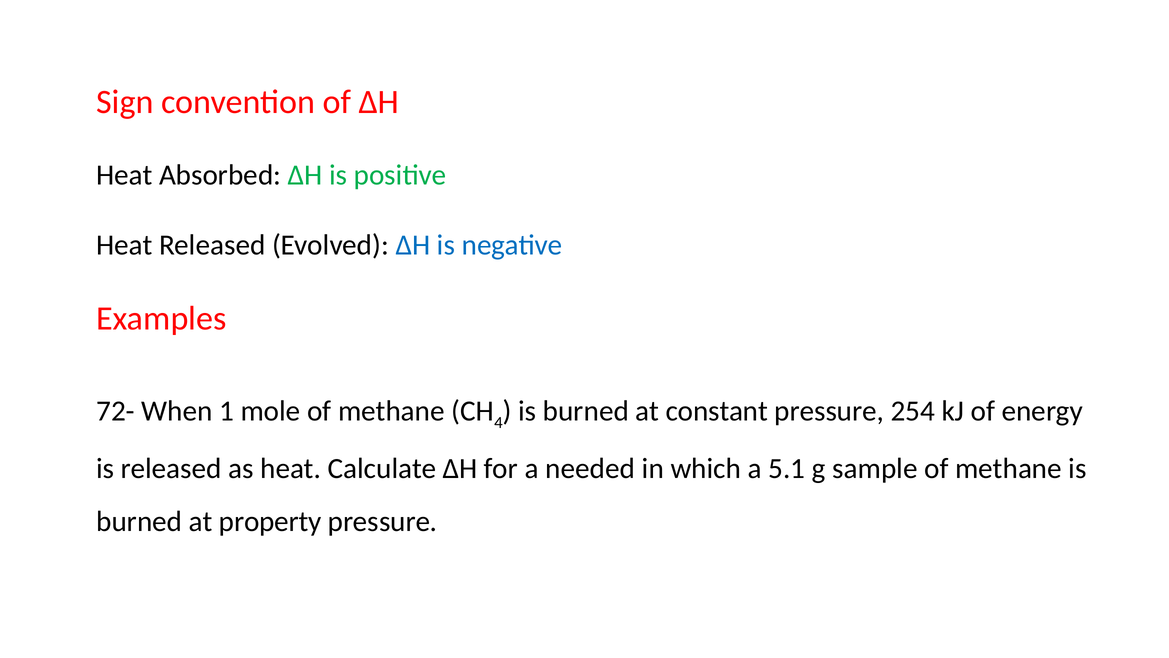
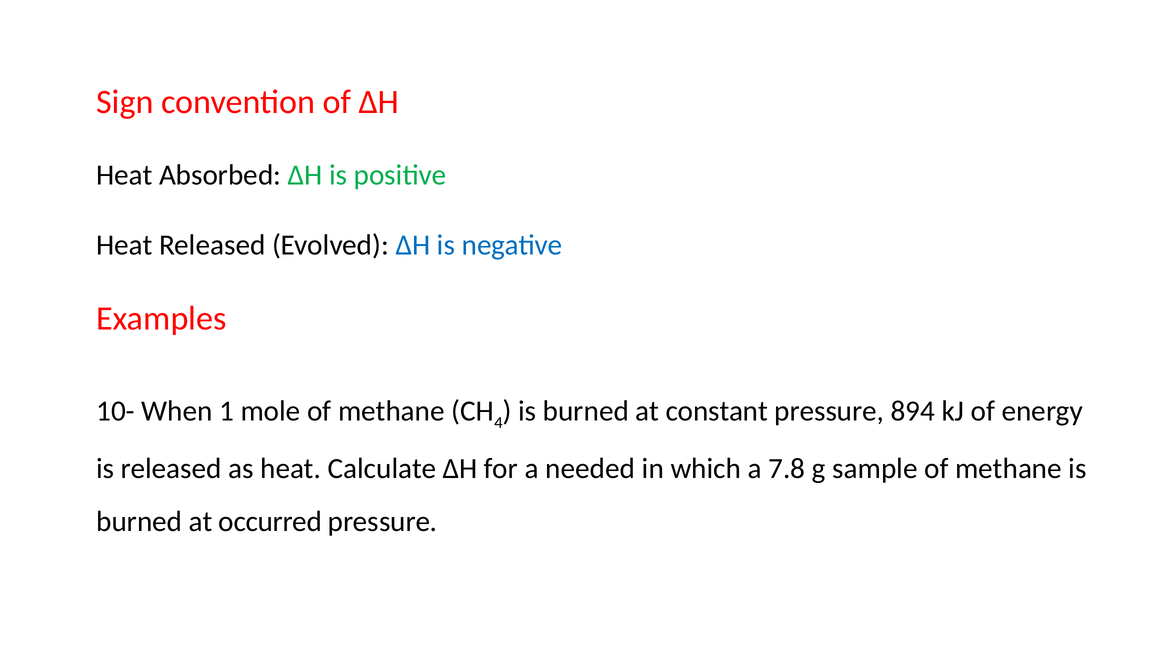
72-: 72- -> 10-
254: 254 -> 894
5.1: 5.1 -> 7.8
property: property -> occurred
